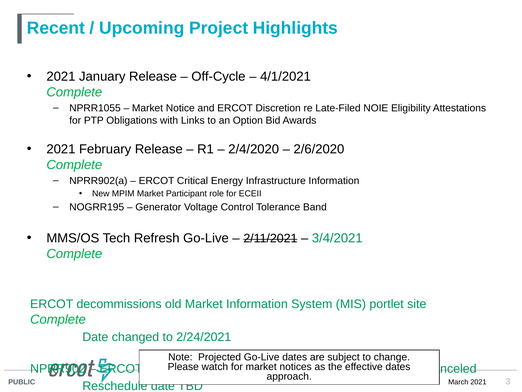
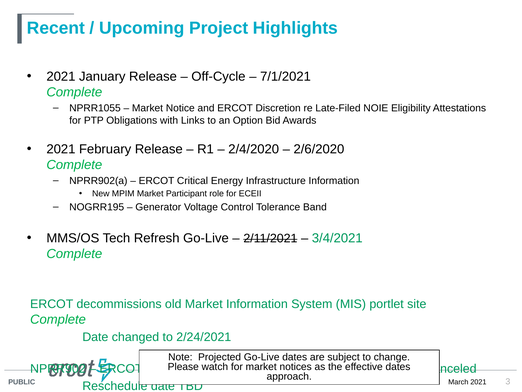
4/1/2021: 4/1/2021 -> 7/1/2021
